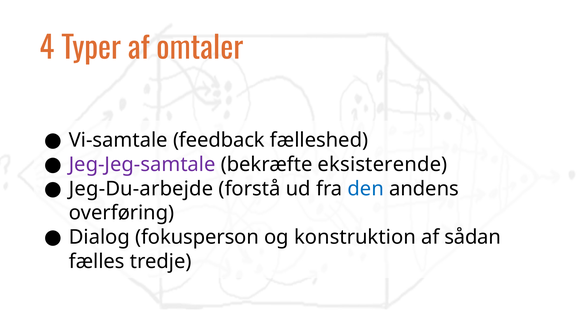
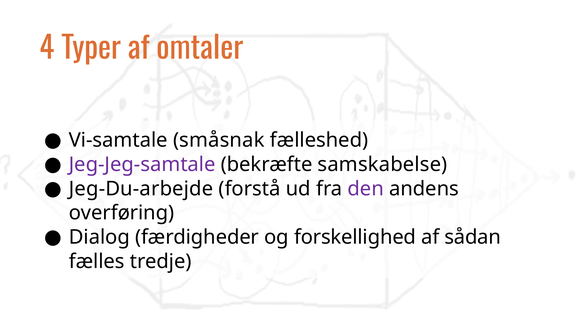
feedback: feedback -> småsnak
eksisterende: eksisterende -> samskabelse
den colour: blue -> purple
fokusperson: fokusperson -> færdigheder
konstruktion: konstruktion -> forskellighed
